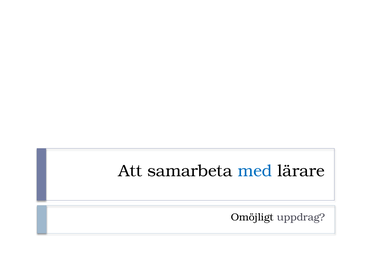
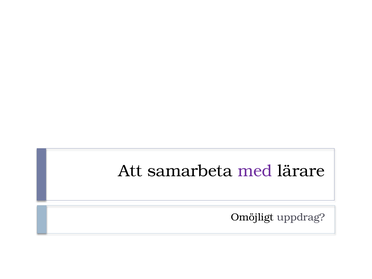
med colour: blue -> purple
